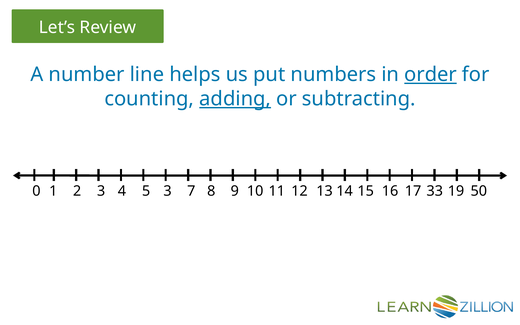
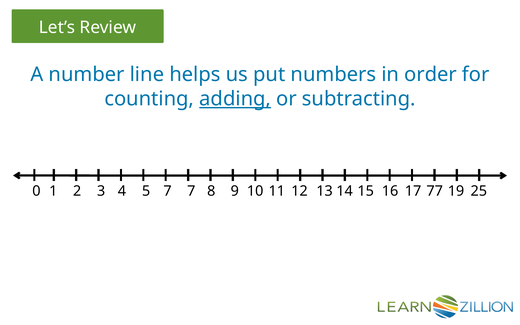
order underline: present -> none
5 3: 3 -> 7
33: 33 -> 77
50: 50 -> 25
